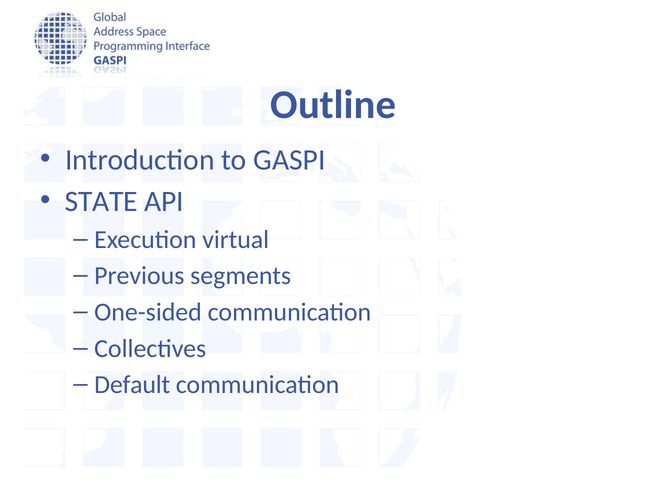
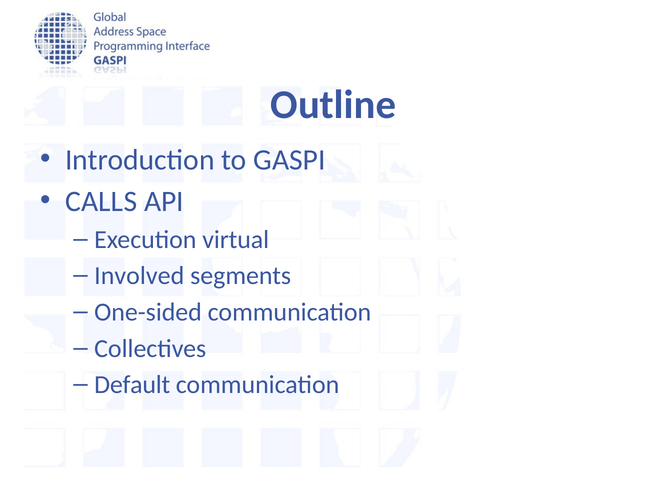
STATE: STATE -> CALLS
Previous: Previous -> Involved
